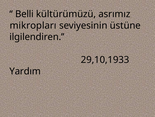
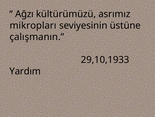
Belli: Belli -> Ağzı
ilgilendiren: ilgilendiren -> çalışmanın
